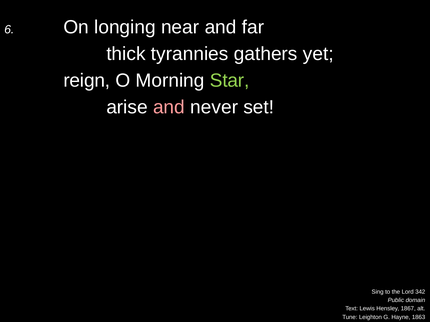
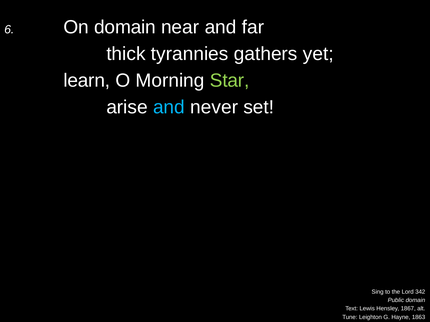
On longing: longing -> domain
reign: reign -> learn
and at (169, 107) colour: pink -> light blue
